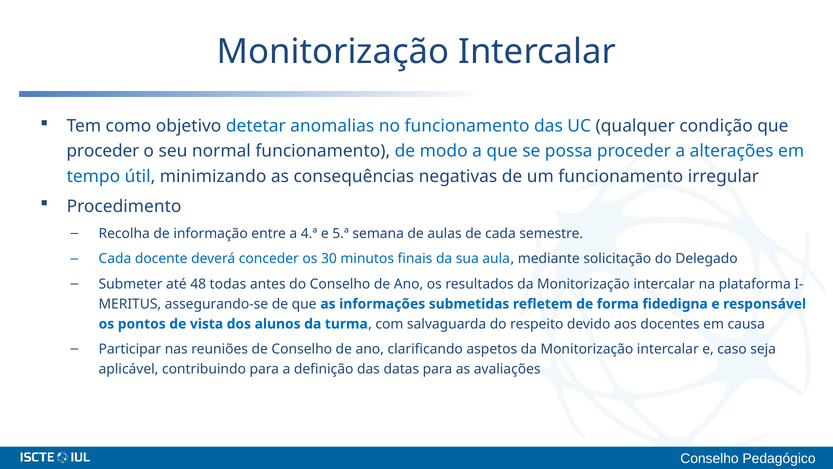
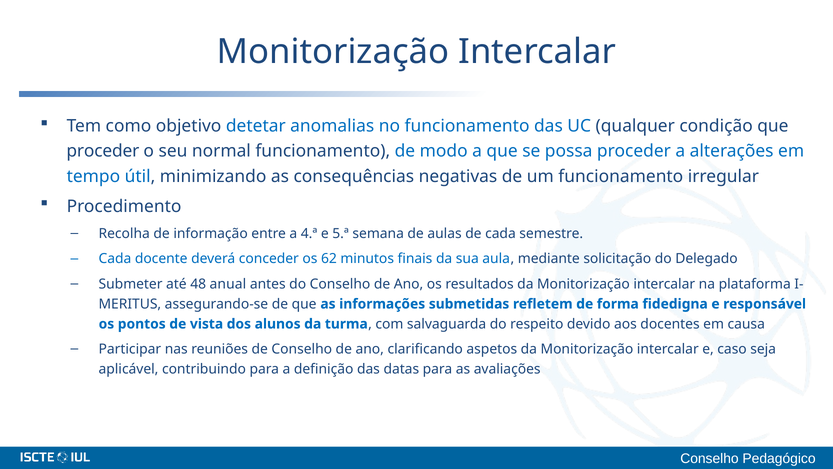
30: 30 -> 62
todas: todas -> anual
